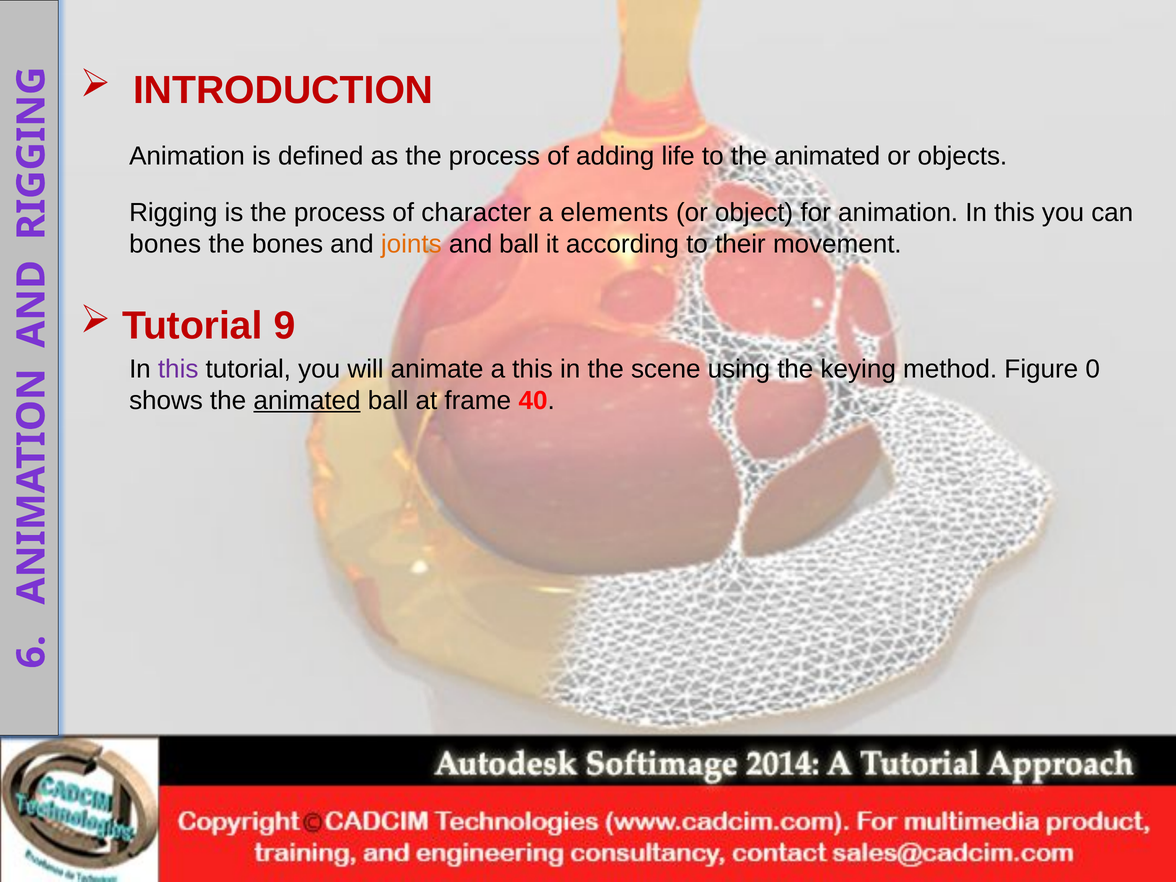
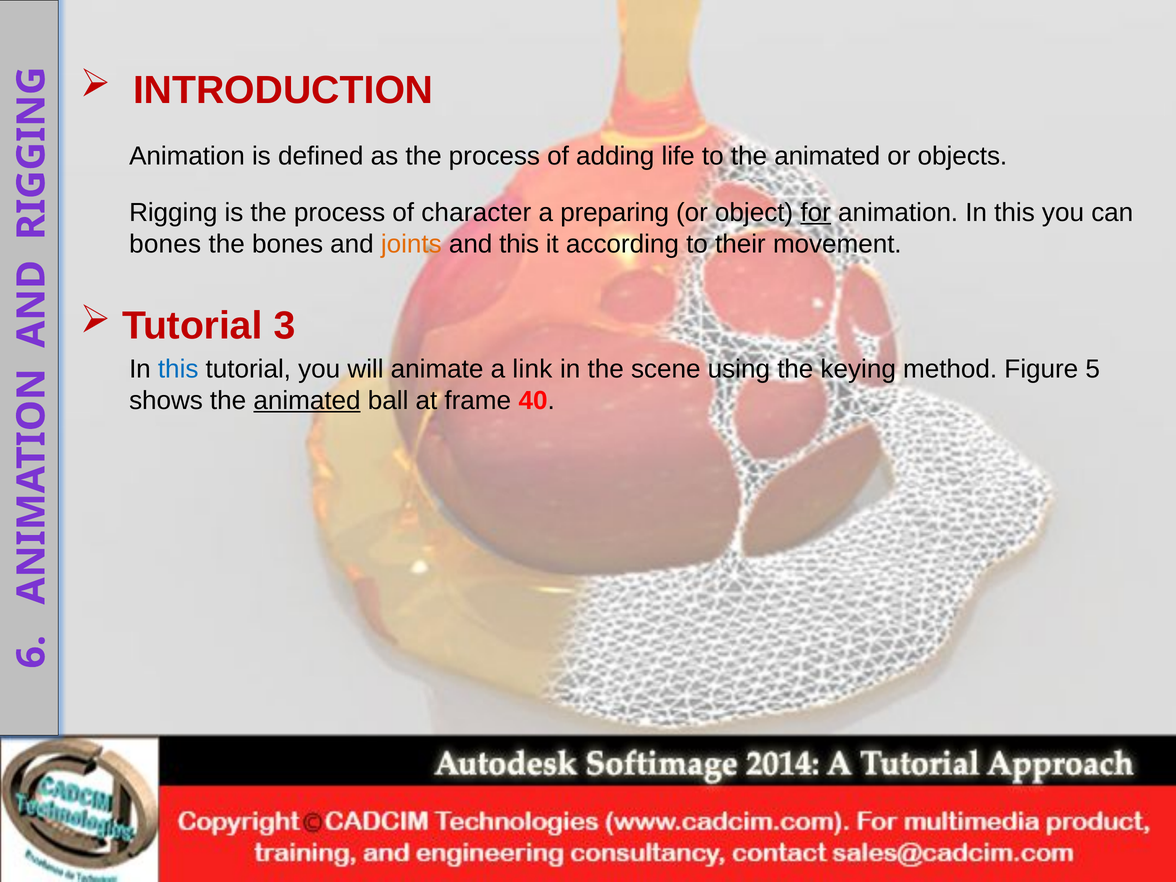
elements: elements -> preparing
for underline: none -> present
and ball: ball -> this
9: 9 -> 3
this at (178, 369) colour: purple -> blue
a this: this -> link
0: 0 -> 5
